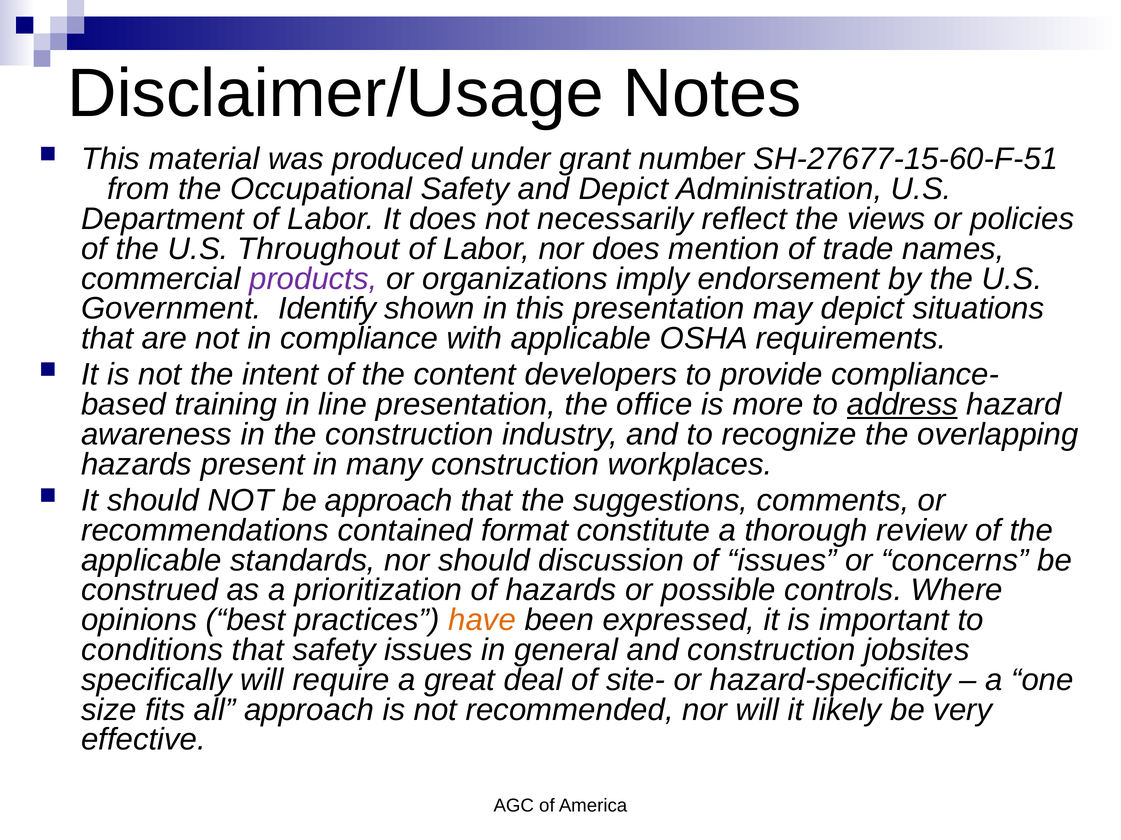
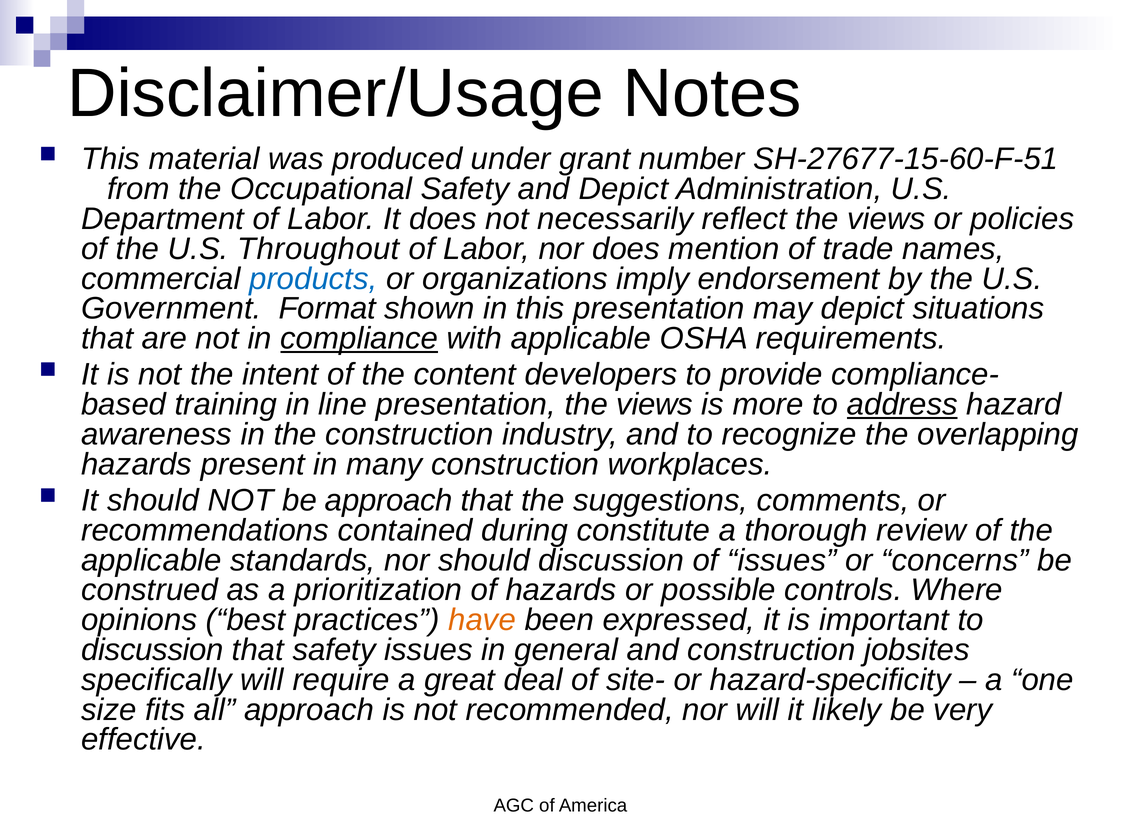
products colour: purple -> blue
Identify: Identify -> Format
compliance underline: none -> present
presentation the office: office -> views
format: format -> during
conditions at (152, 651): conditions -> discussion
